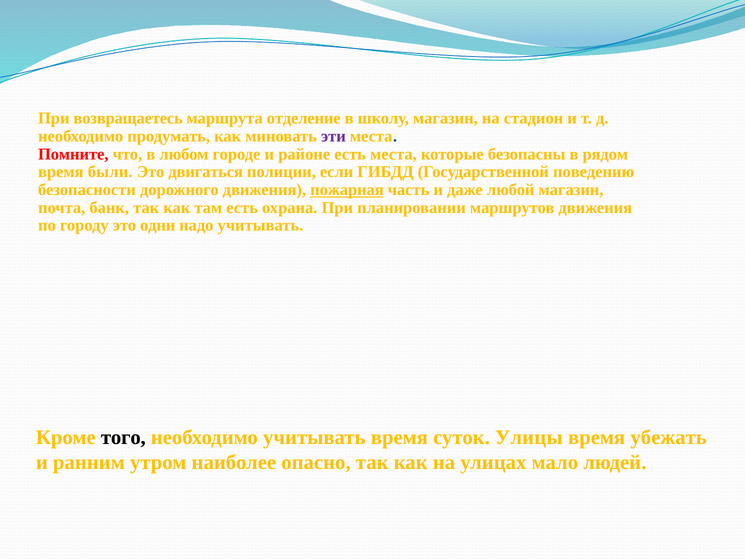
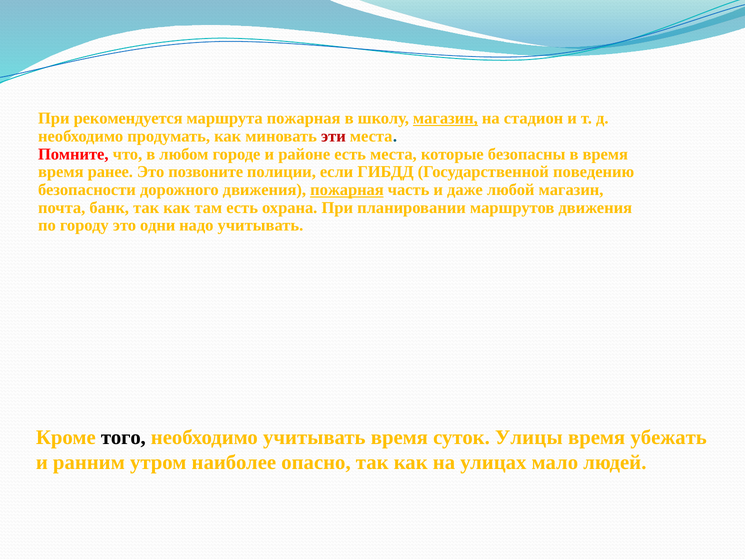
возвращаетесь: возвращаетесь -> рекомендуется
маршрута отделение: отделение -> пожарная
магазин at (445, 118) underline: none -> present
эти colour: purple -> red
в рядом: рядом -> время
были: были -> ранее
двигаться: двигаться -> позвоните
